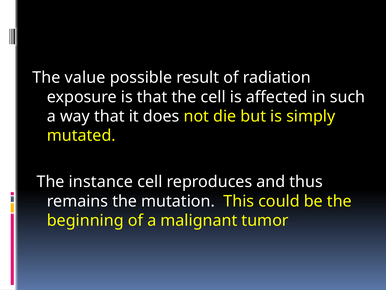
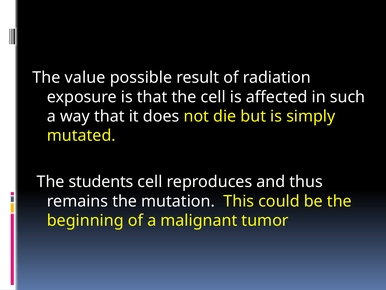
instance: instance -> students
